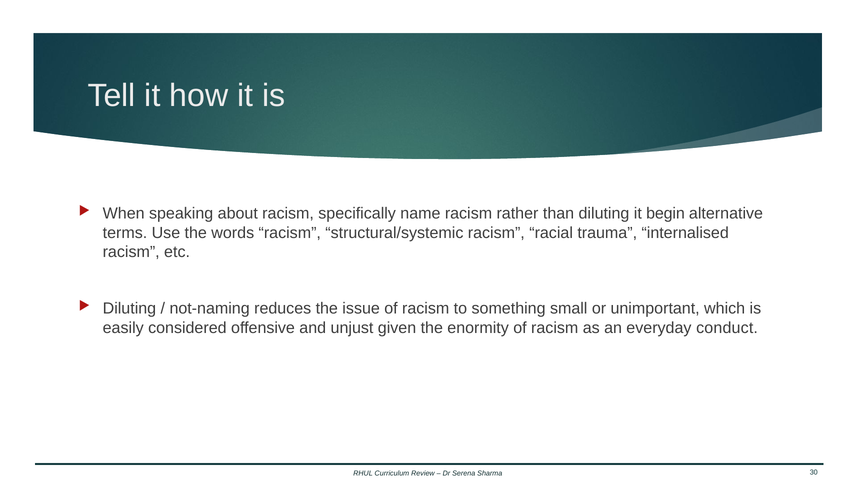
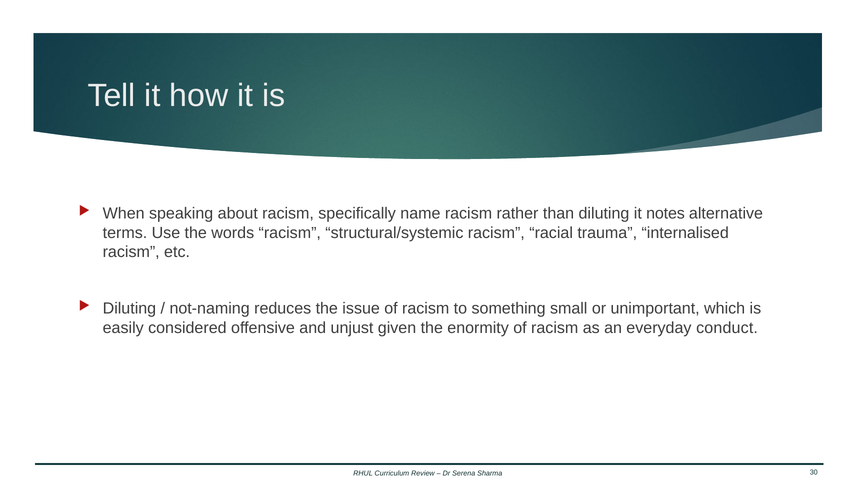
begin: begin -> notes
